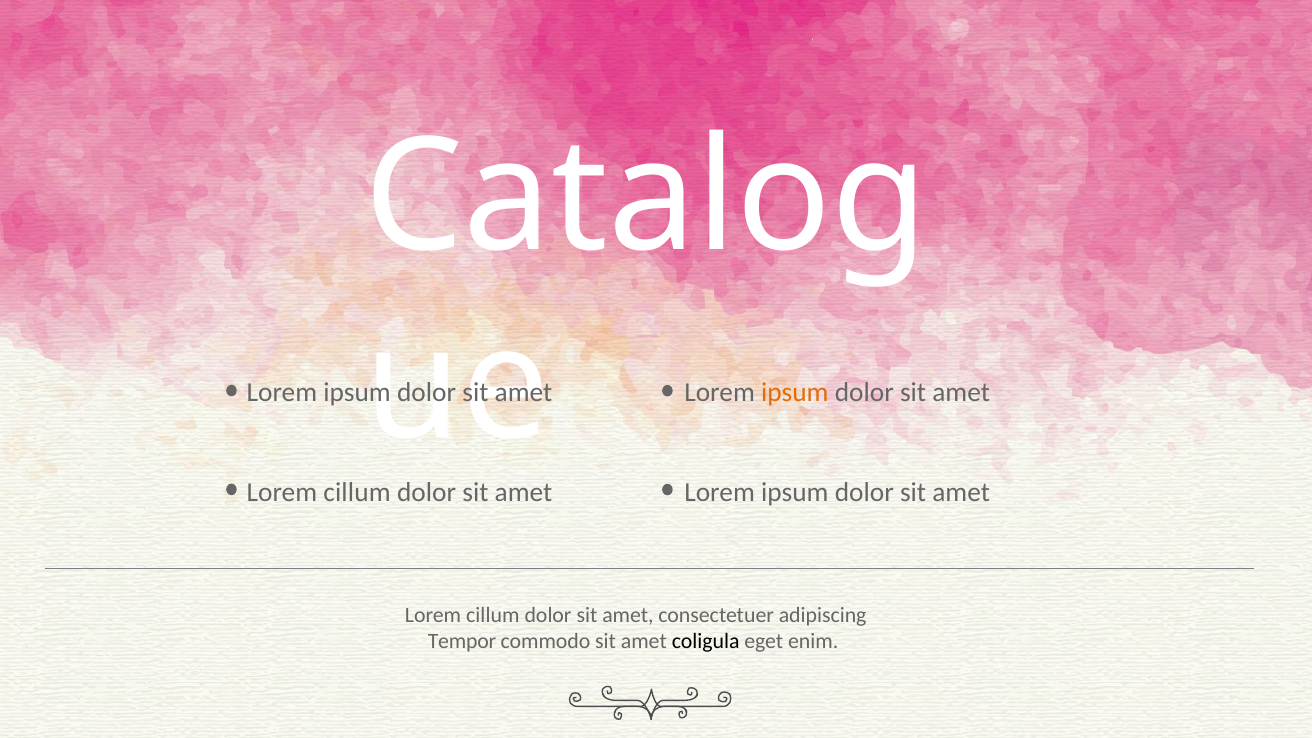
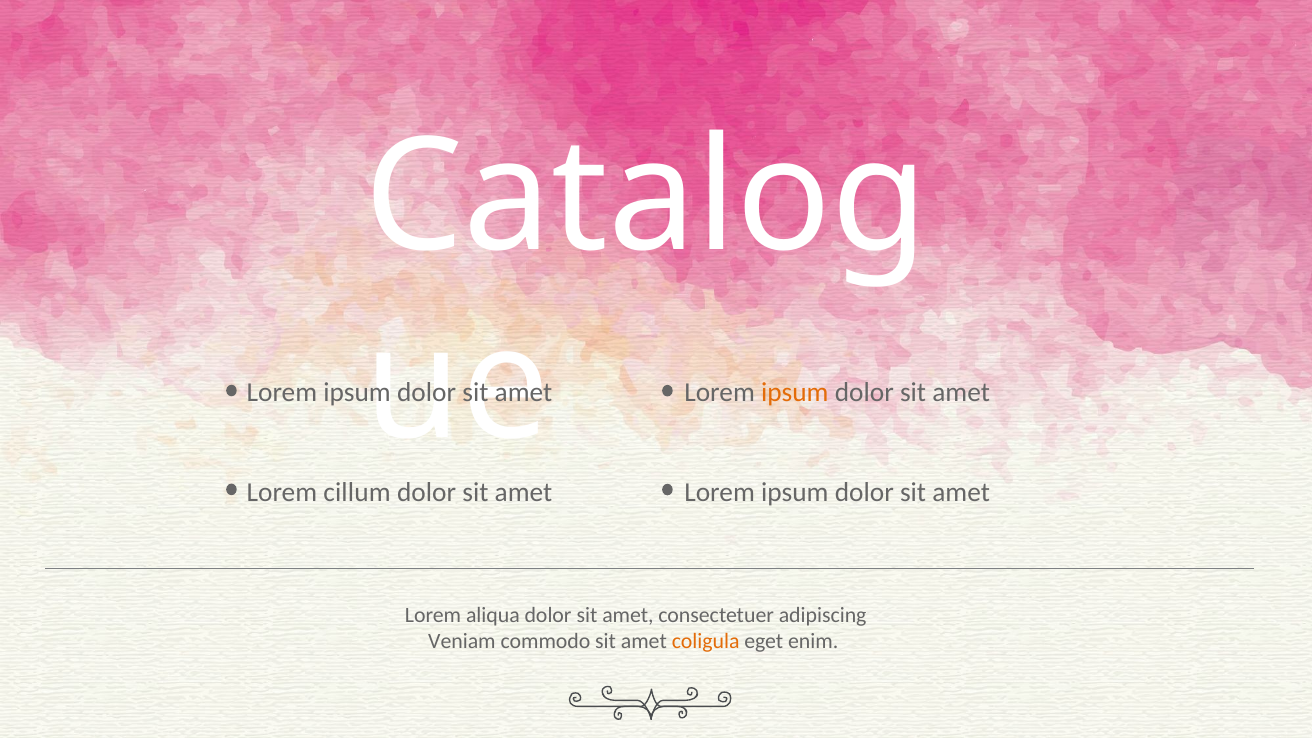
cillum at (493, 615): cillum -> aliqua
Tempor: Tempor -> Veniam
coligula colour: black -> orange
